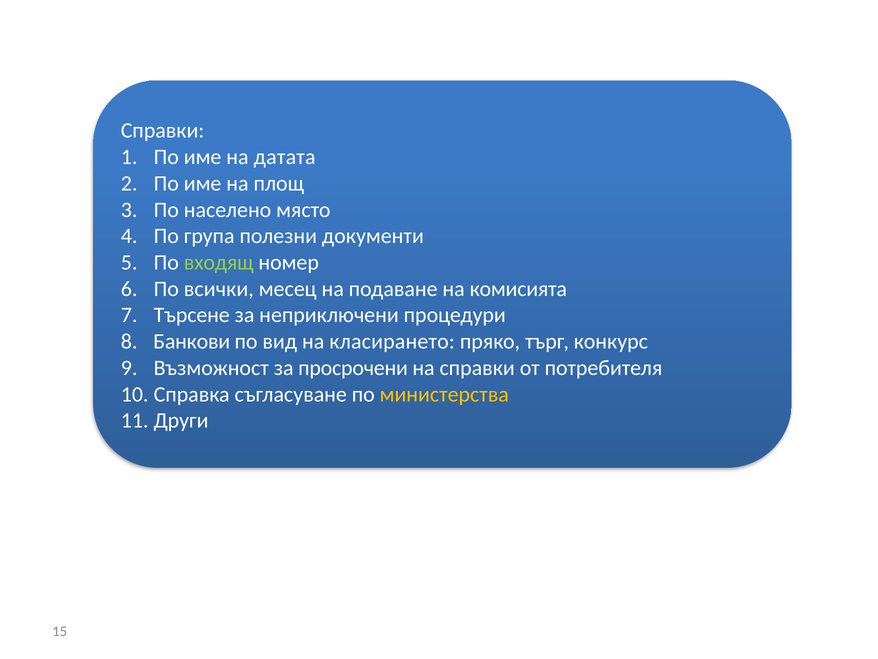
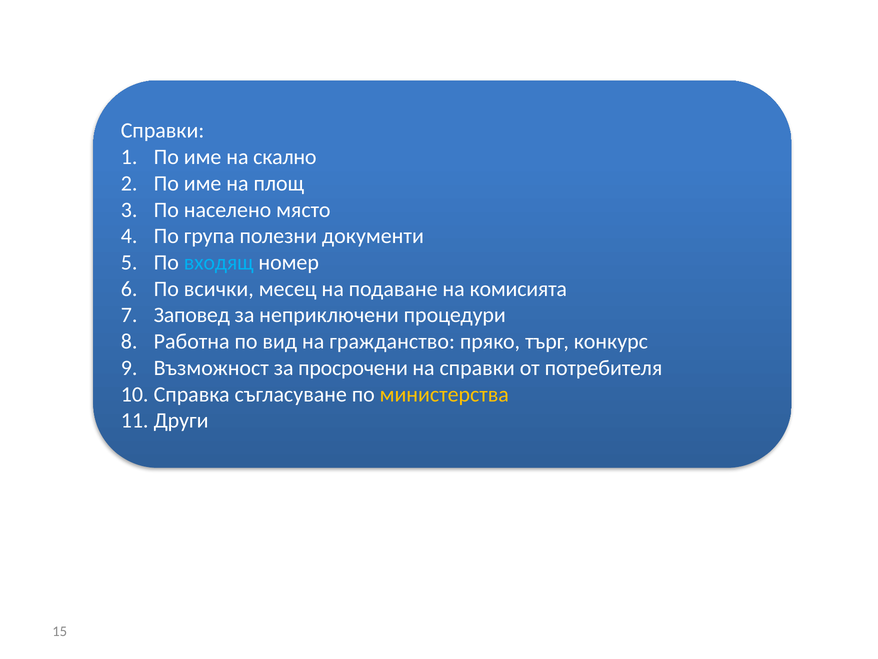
датата: датата -> скално
входящ colour: light green -> light blue
Търсене: Търсене -> Заповед
Банкови: Банкови -> Работна
класирането: класирането -> гражданство
